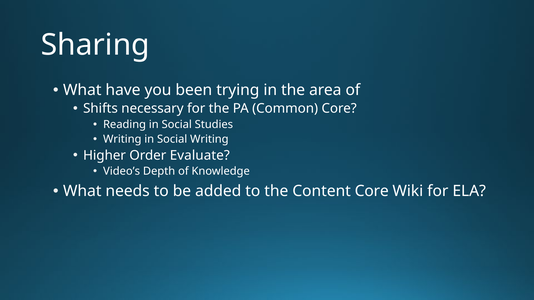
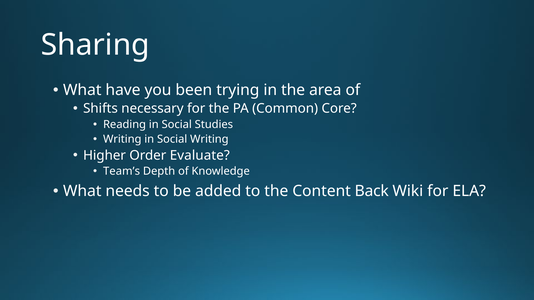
Video’s: Video’s -> Team’s
Content Core: Core -> Back
